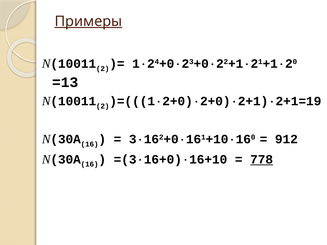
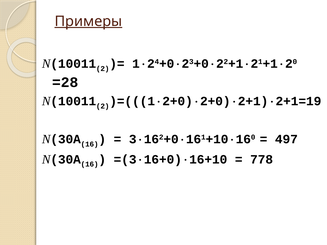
=13: =13 -> =28
912: 912 -> 497
778 underline: present -> none
